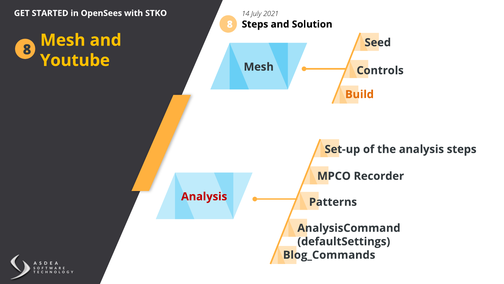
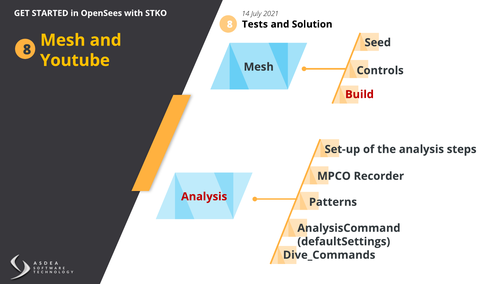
Steps at (255, 24): Steps -> Tests
Build colour: orange -> red
Blog_Commands: Blog_Commands -> Dive_Commands
